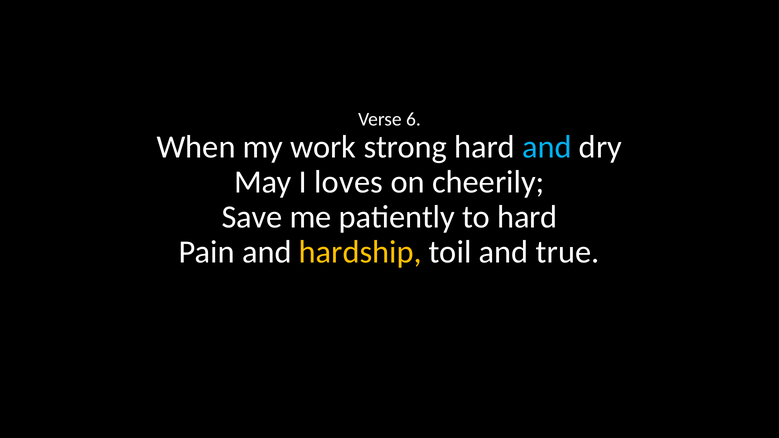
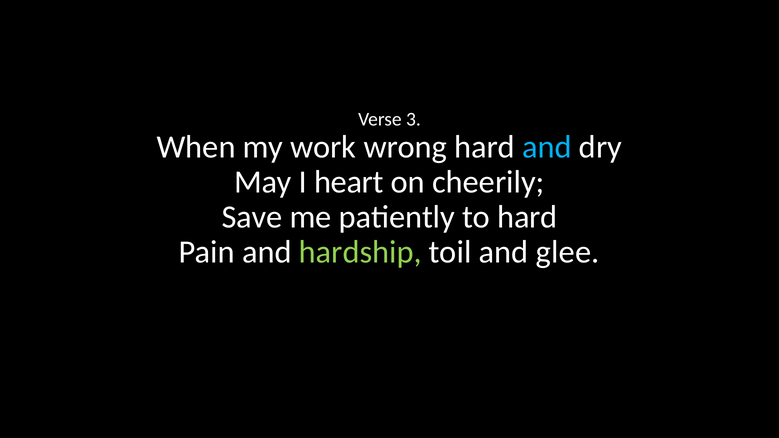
6: 6 -> 3
strong: strong -> wrong
loves: loves -> heart
hardship colour: yellow -> light green
true: true -> glee
